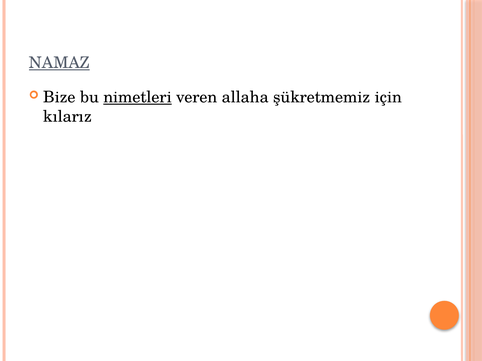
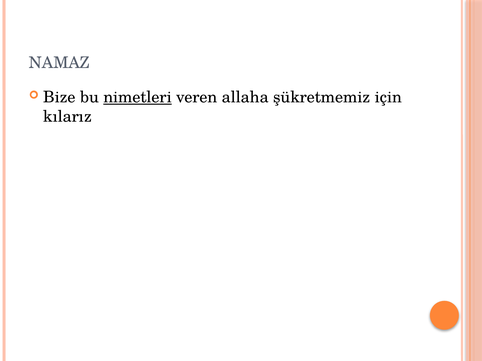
NAMAZ underline: present -> none
